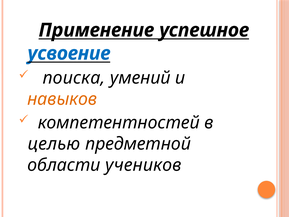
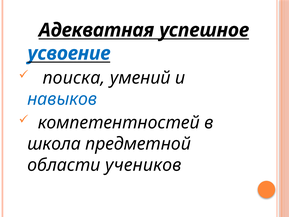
Применение: Применение -> Адекватная
навыков colour: orange -> blue
целью: целью -> школа
